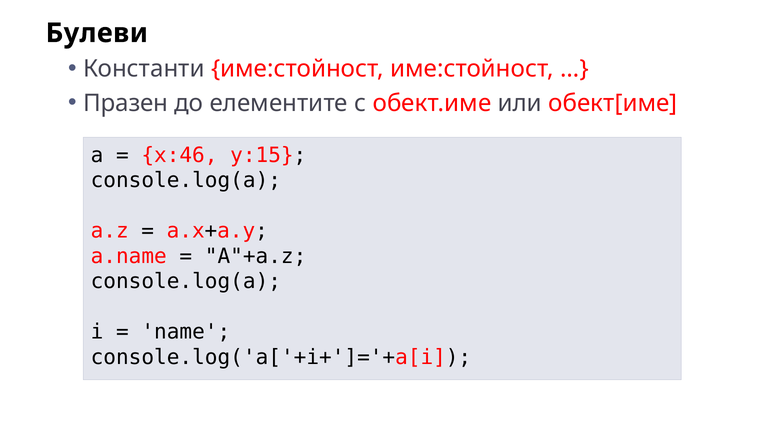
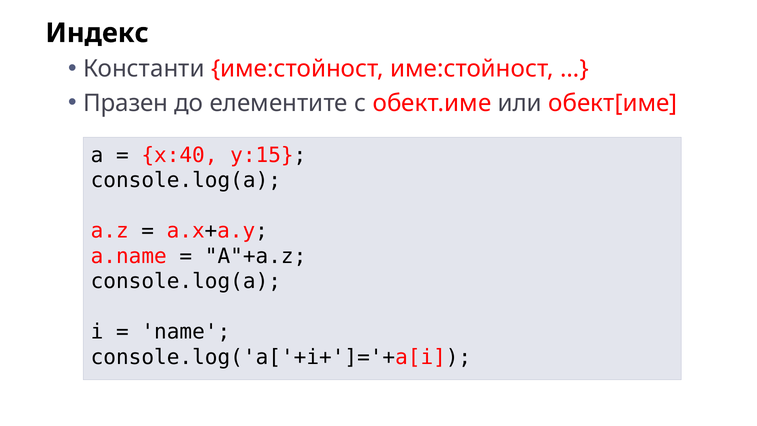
Булеви: Булеви -> Индекс
x:46: x:46 -> x:40
